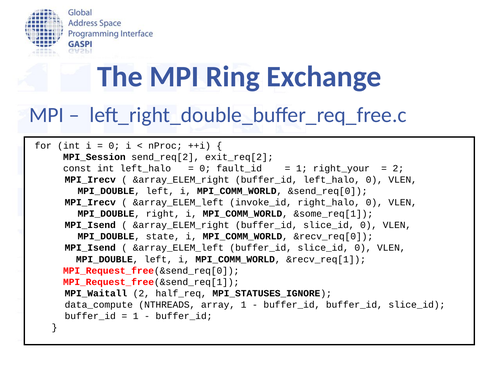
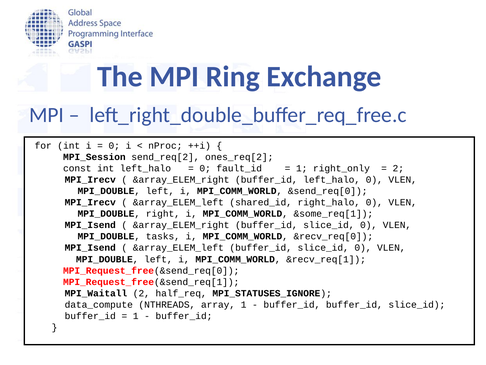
exit_req[2: exit_req[2 -> ones_req[2
right_your: right_your -> right_only
invoke_id: invoke_id -> shared_id
state: state -> tasks
